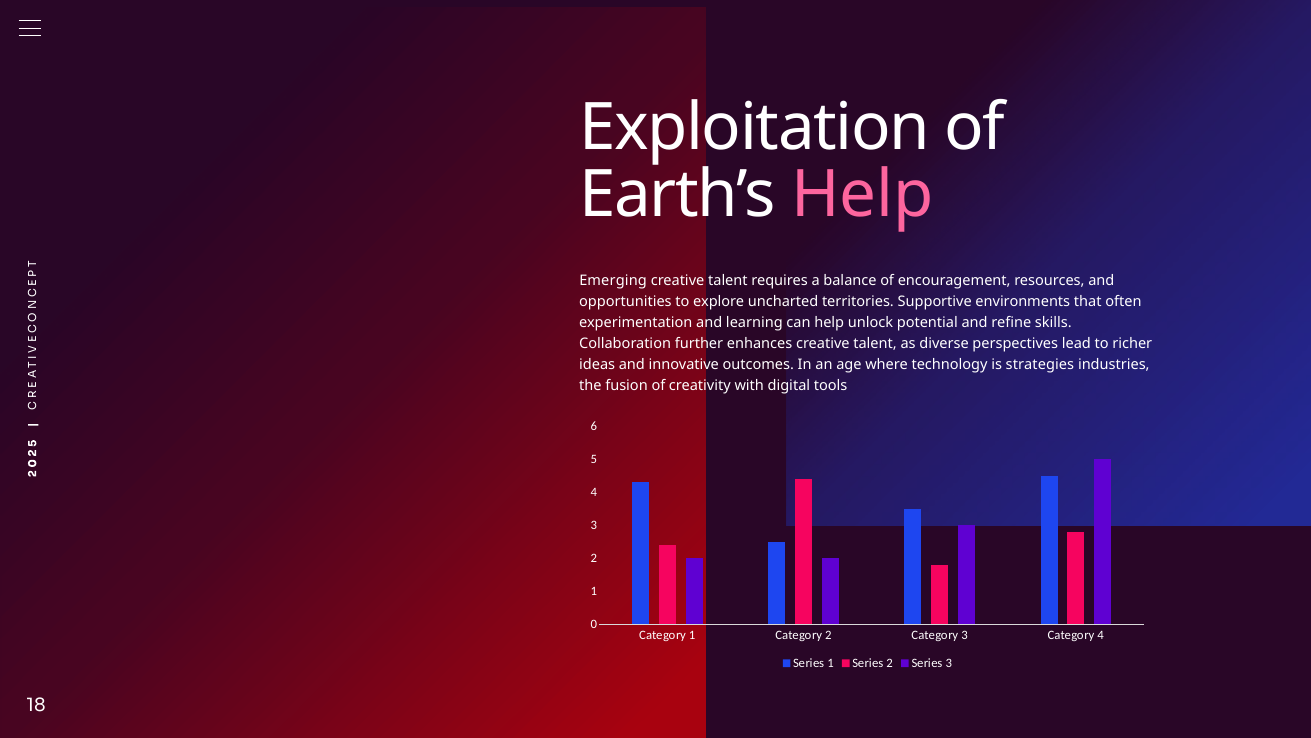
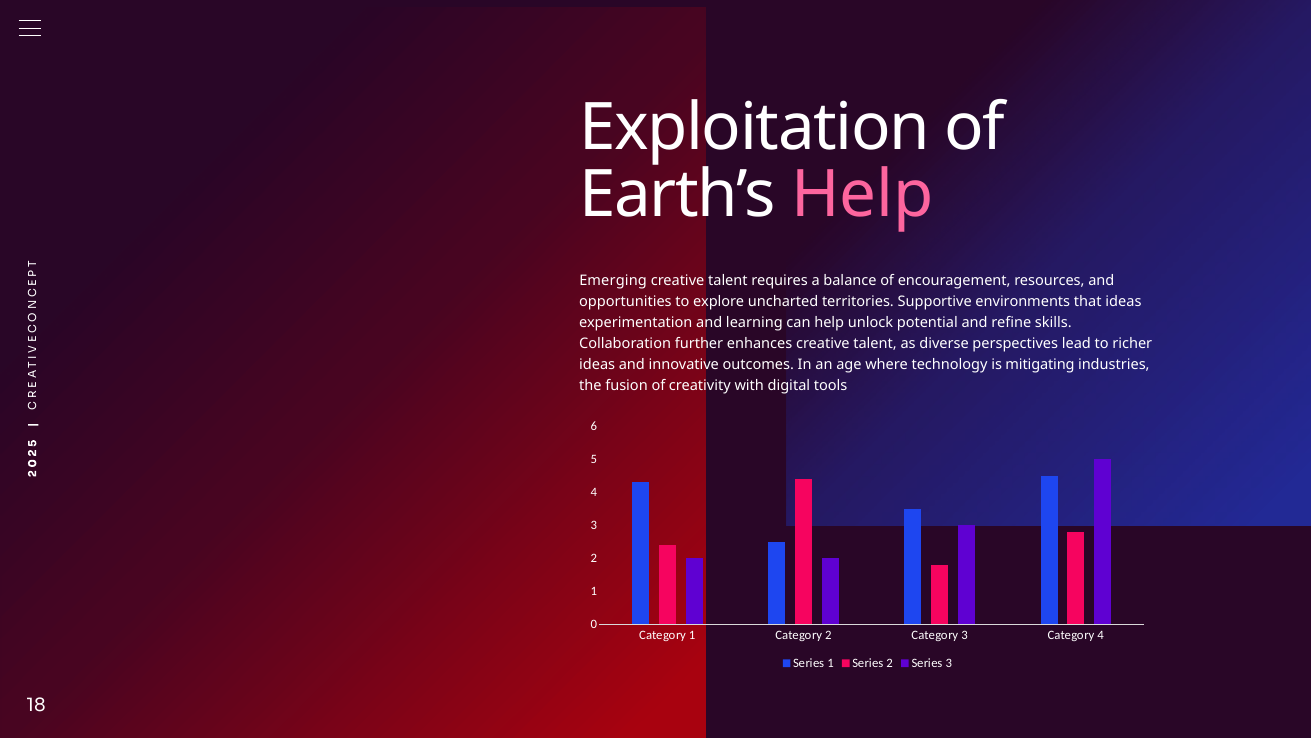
that often: often -> ideas
strategies: strategies -> mitigating
